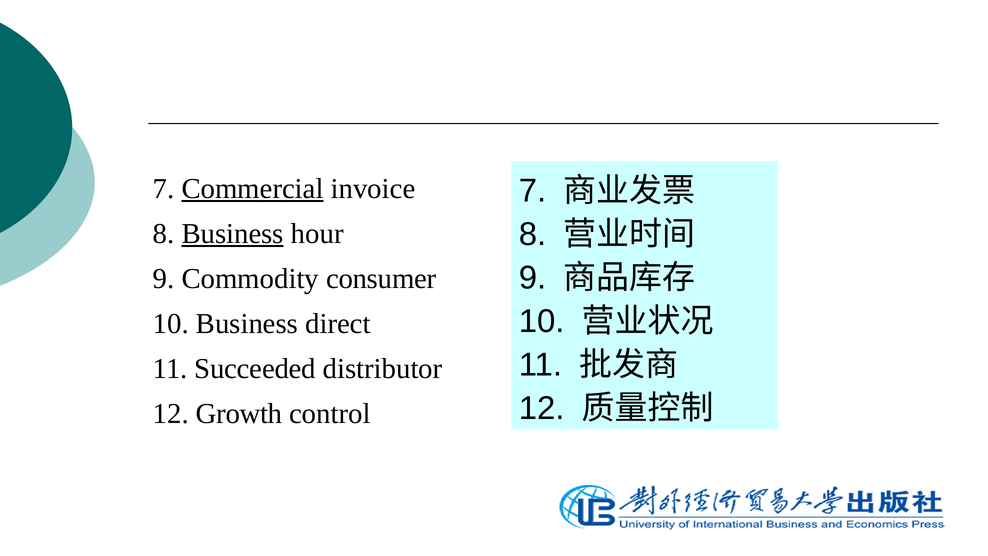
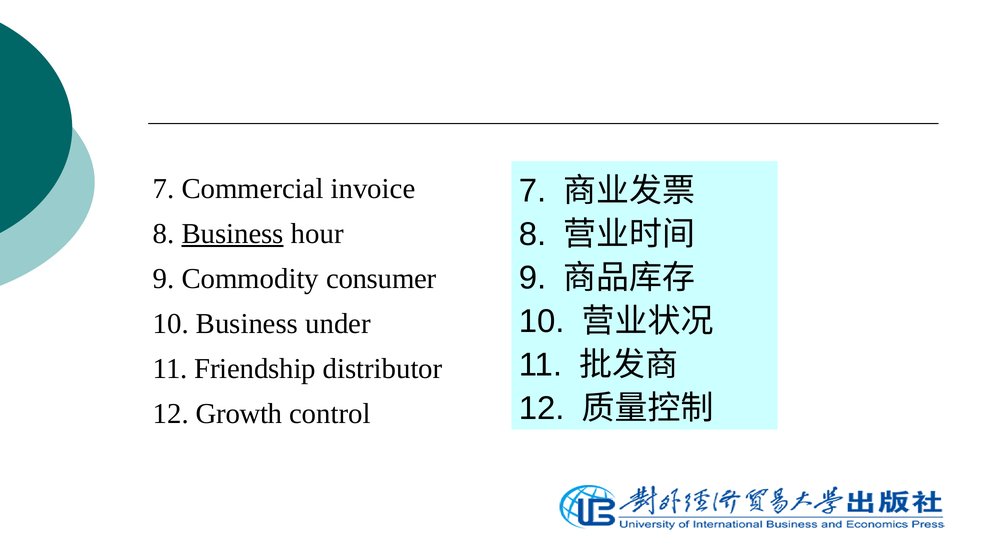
Commercial underline: present -> none
direct: direct -> under
Succeeded: Succeeded -> Friendship
